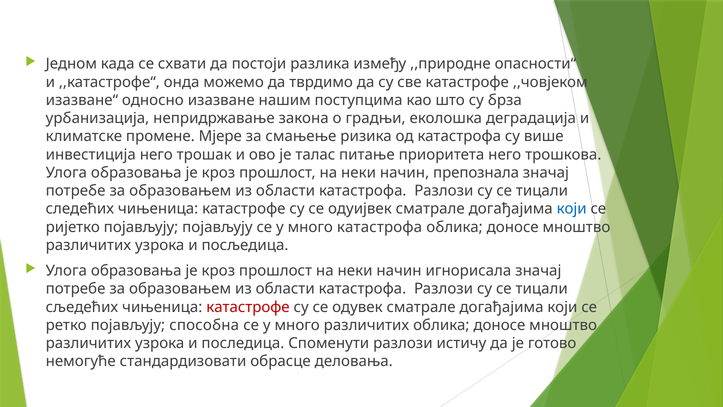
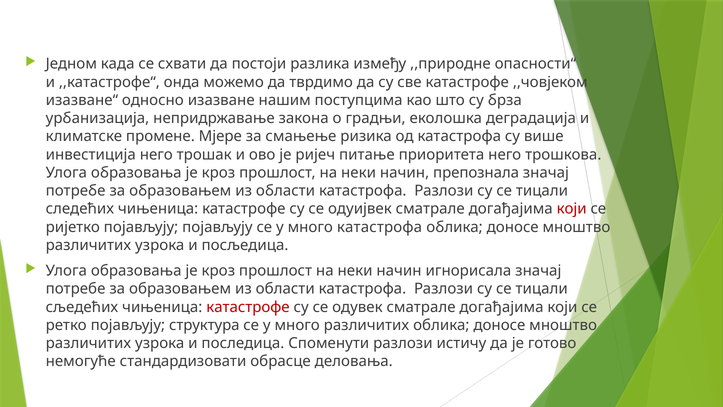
талас: талас -> ријеч
који at (572, 209) colour: blue -> red
способна: способна -> структура
